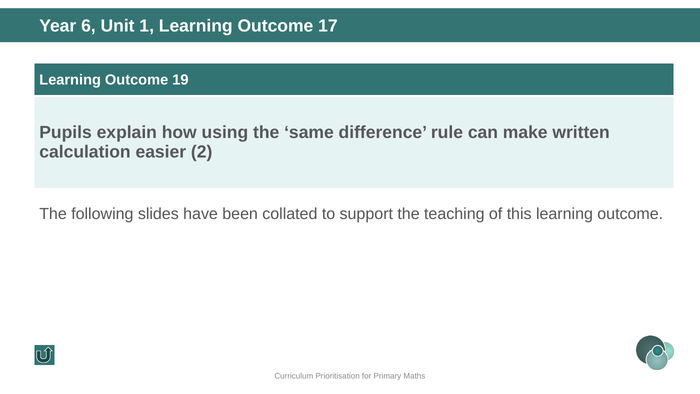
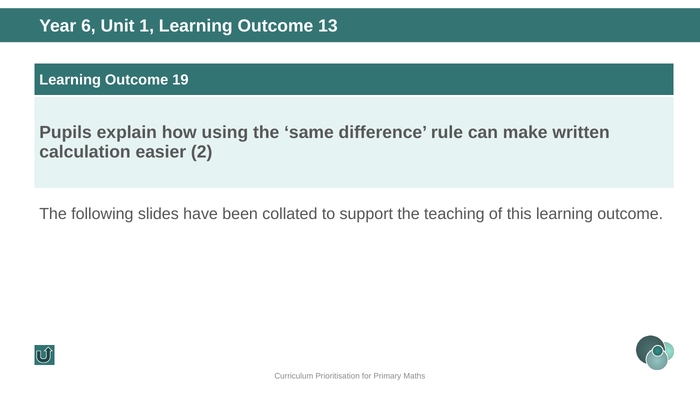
17: 17 -> 13
